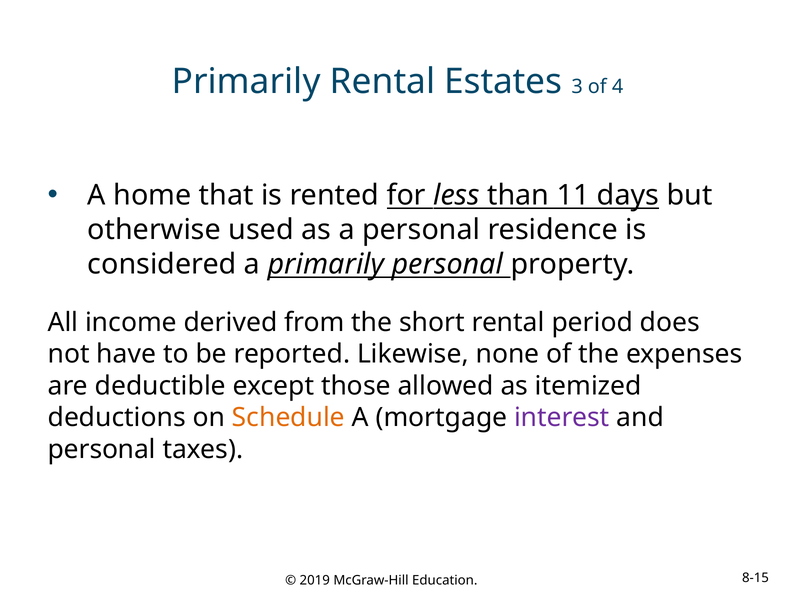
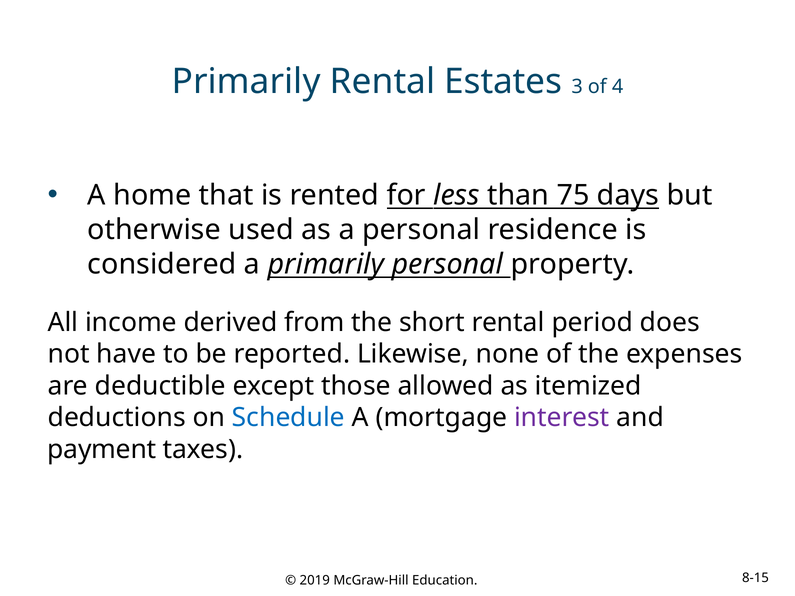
11: 11 -> 75
Schedule colour: orange -> blue
personal at (102, 450): personal -> payment
